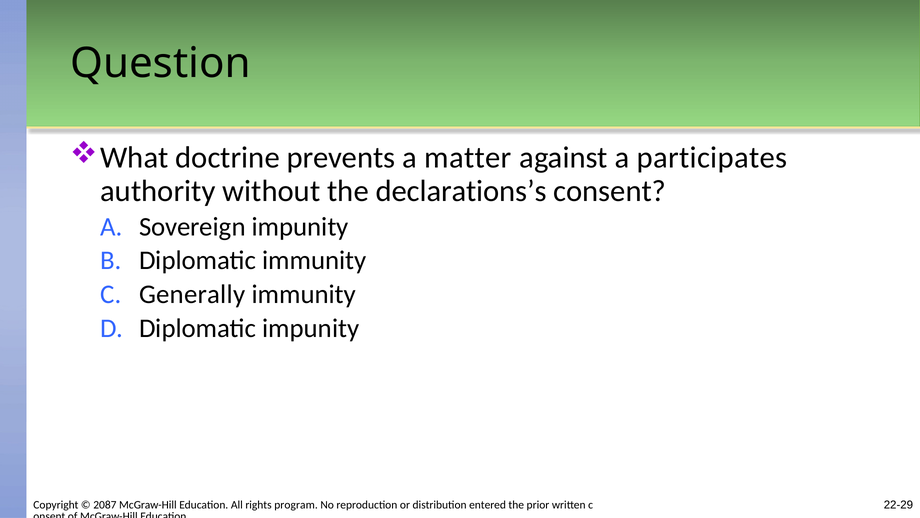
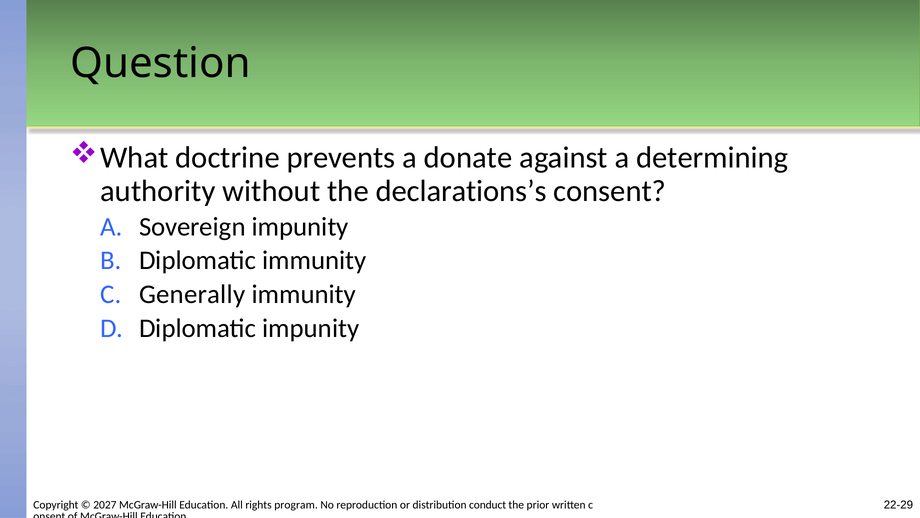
matter: matter -> donate
participates: participates -> determining
2087: 2087 -> 2027
entered: entered -> conduct
